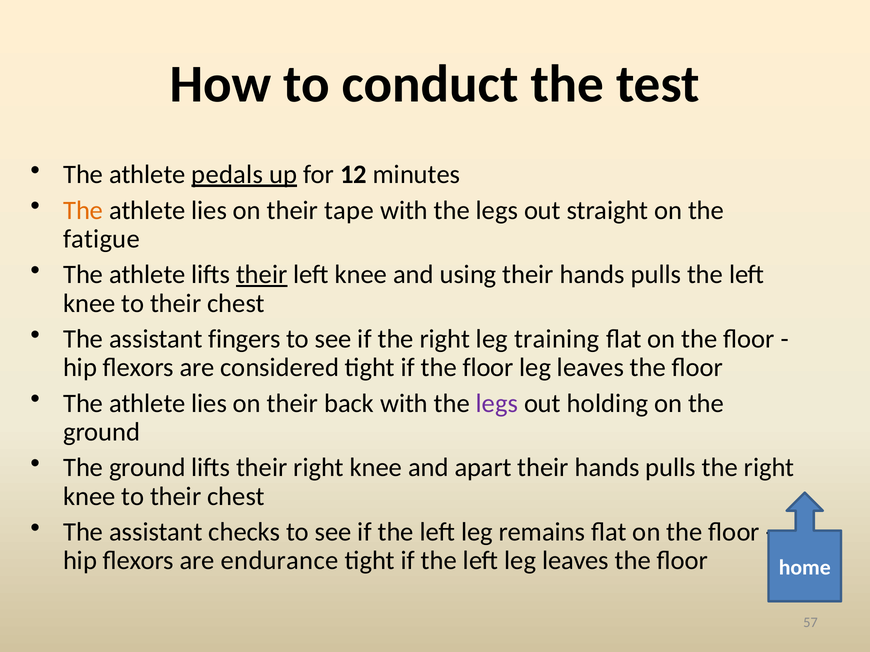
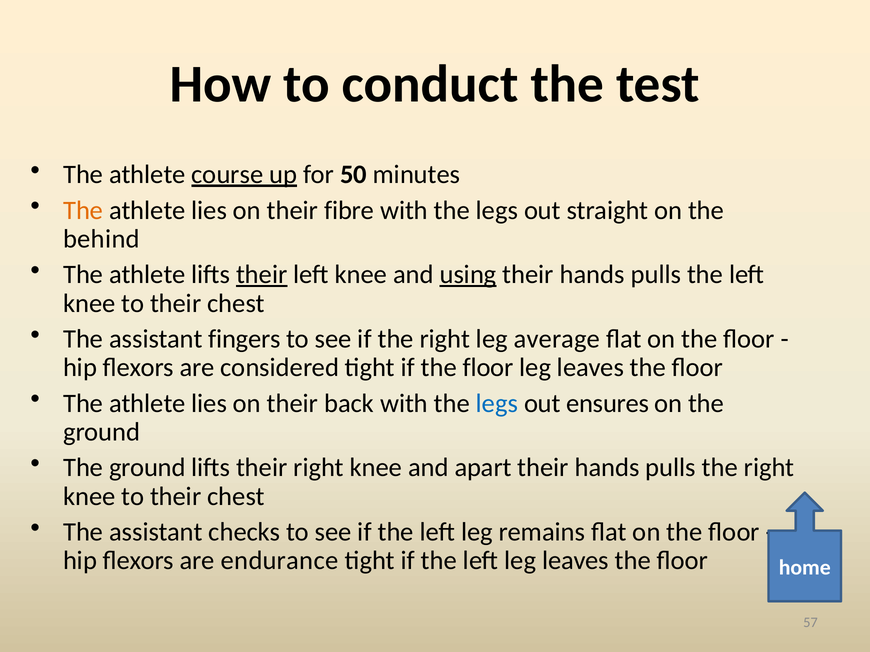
pedals: pedals -> course
12: 12 -> 50
tape: tape -> fibre
fatigue: fatigue -> behind
using underline: none -> present
training: training -> average
legs at (497, 404) colour: purple -> blue
holding: holding -> ensures
